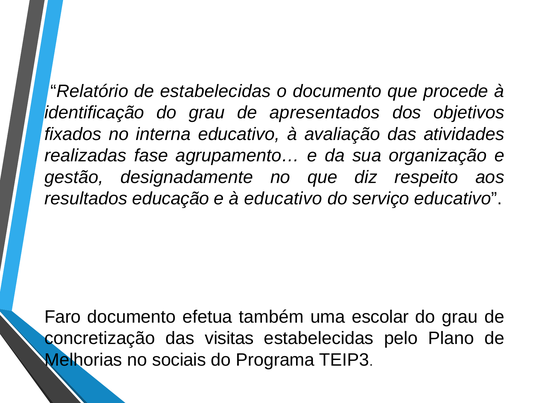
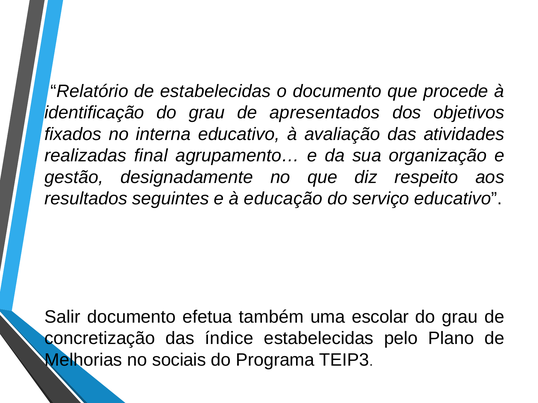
fase: fase -> final
educação: educação -> seguintes
à educativo: educativo -> educação
Faro: Faro -> Salir
visitas: visitas -> índice
